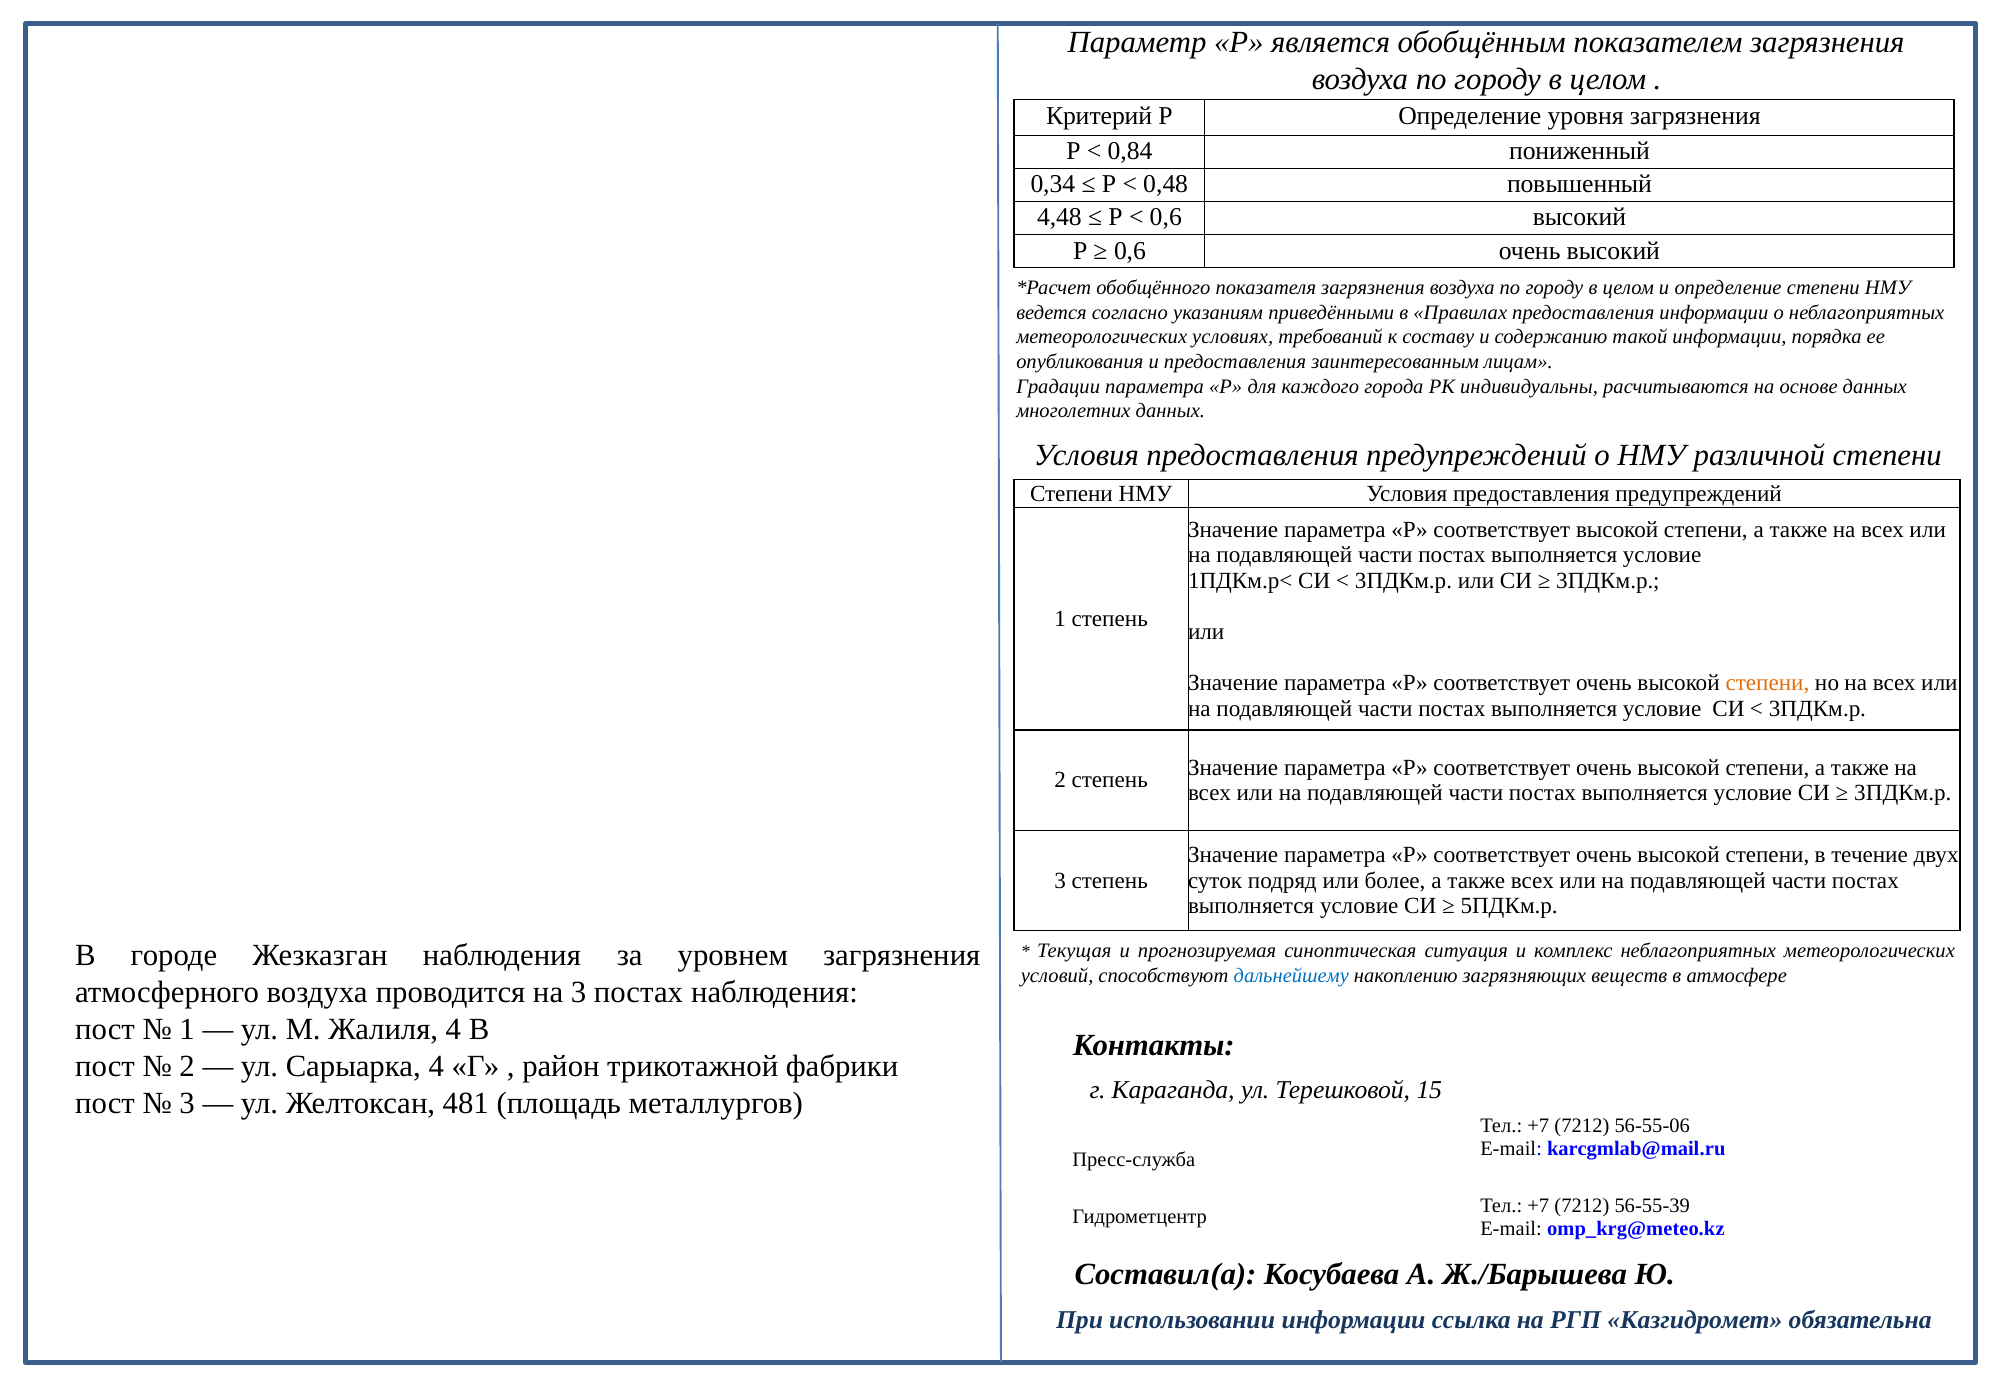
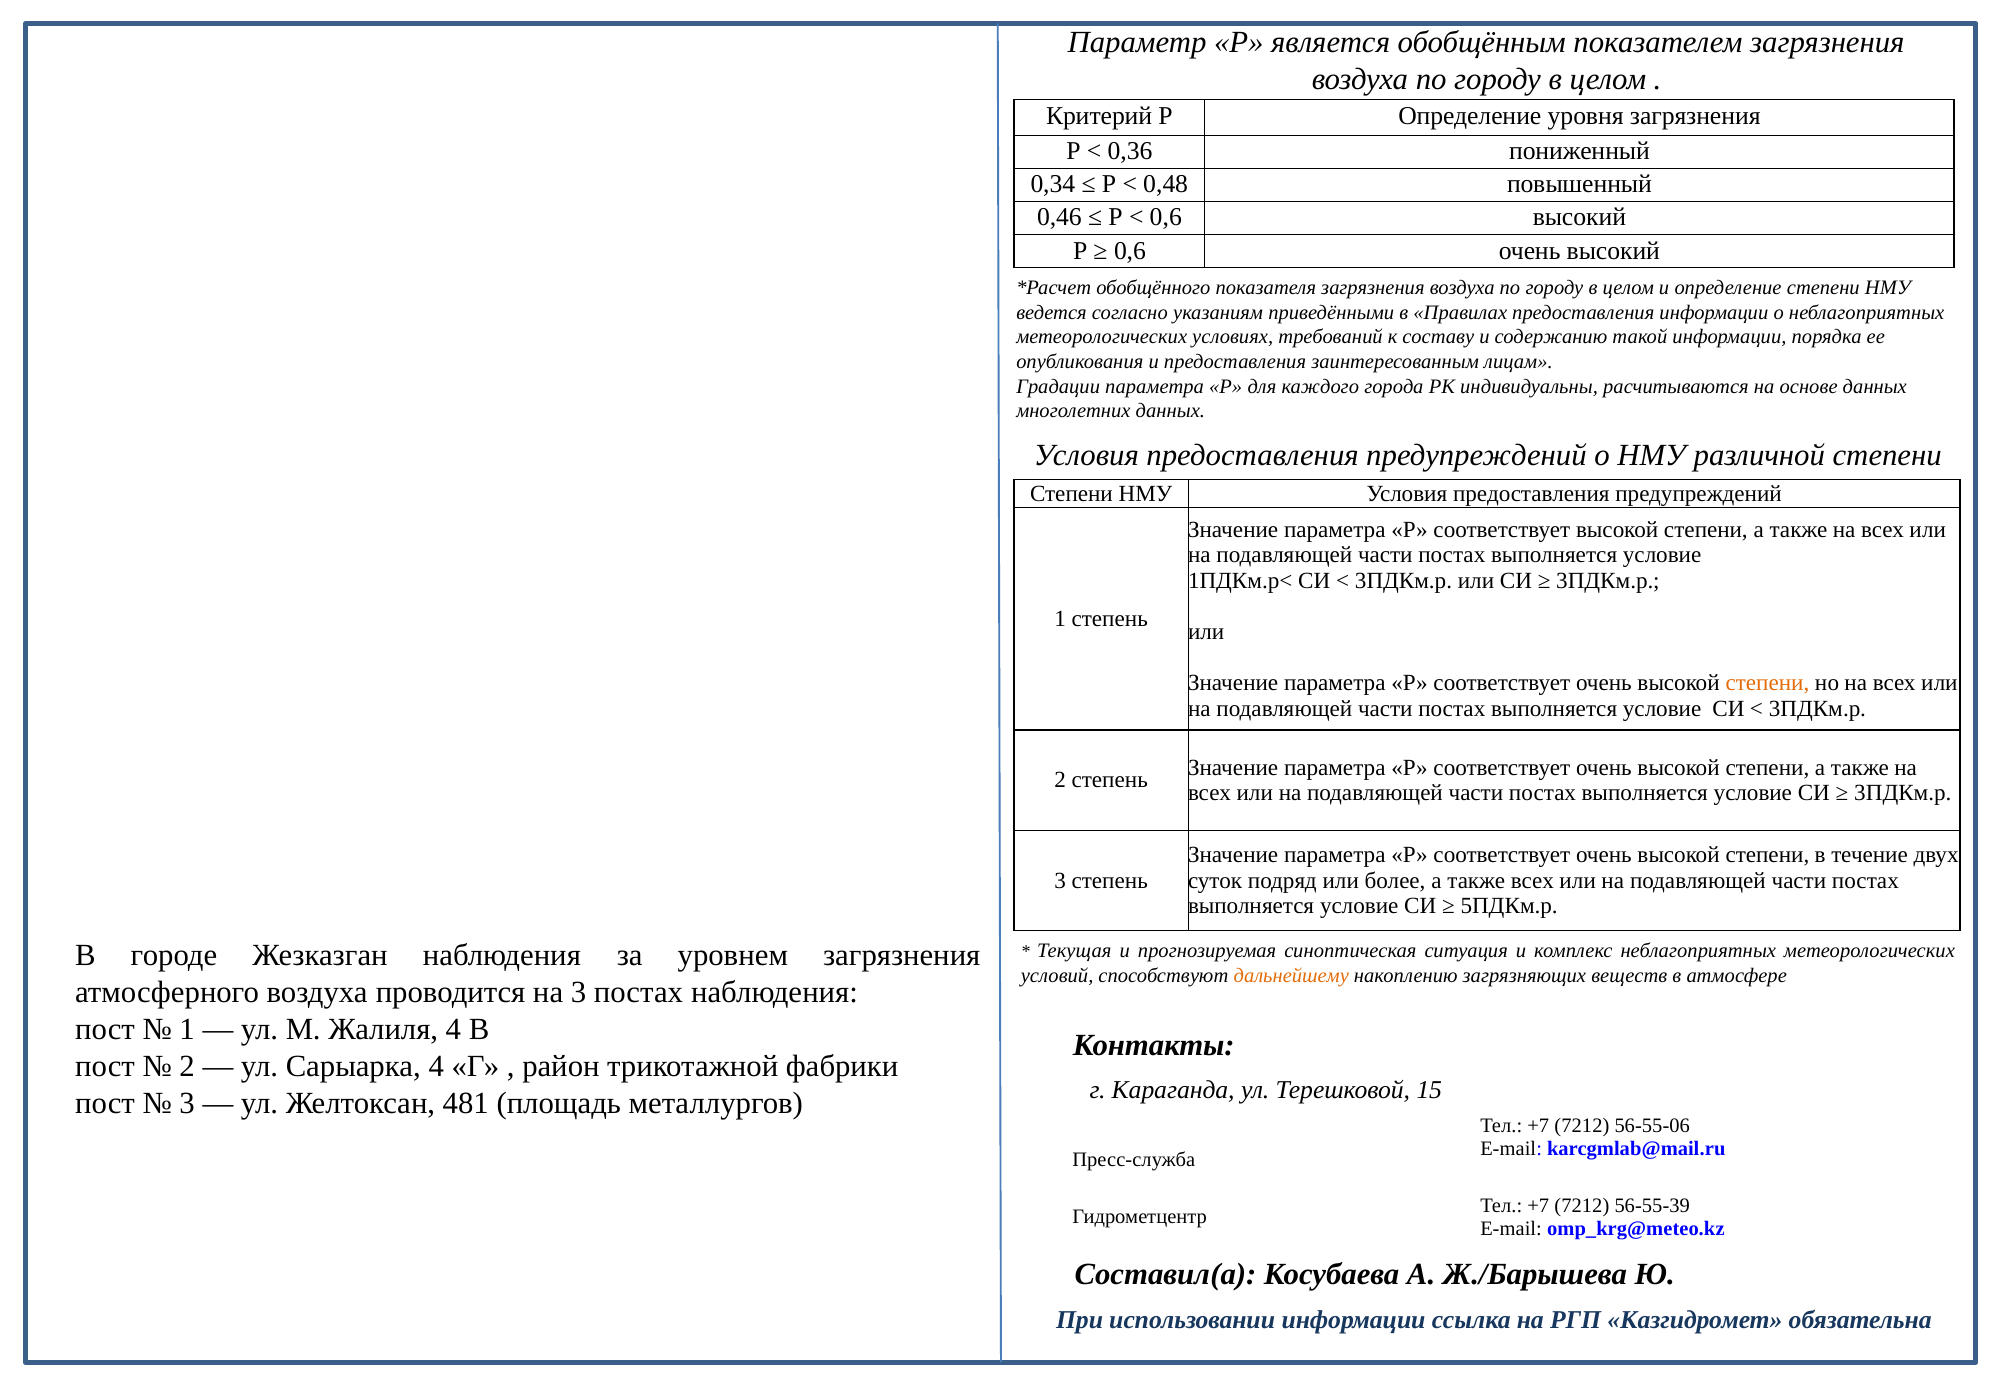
0,84: 0,84 -> 0,36
4,48: 4,48 -> 0,46
дальнейшему colour: blue -> orange
